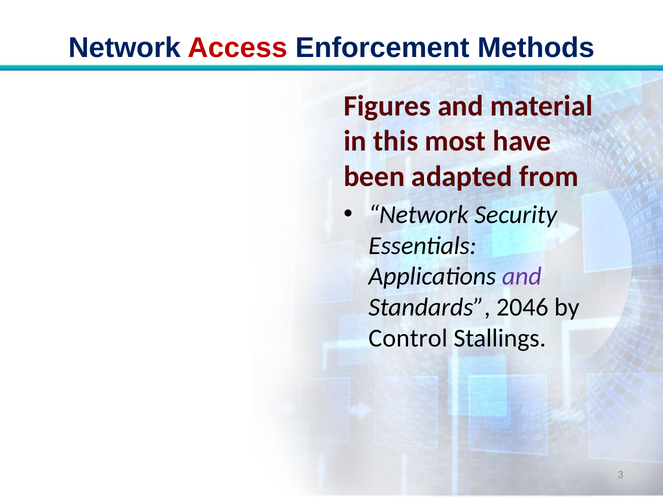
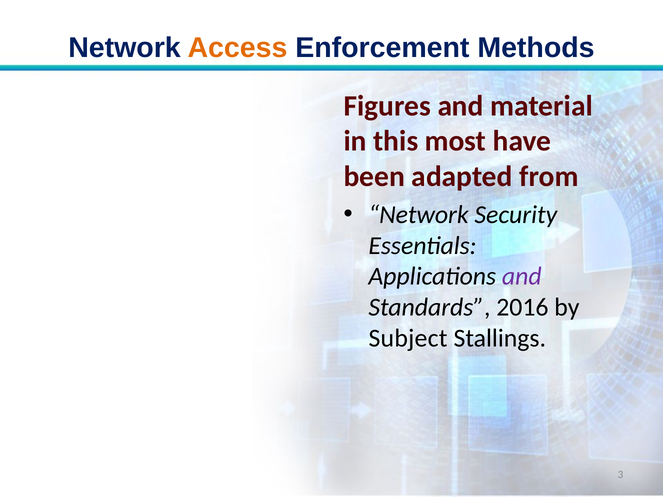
Access colour: red -> orange
2046: 2046 -> 2016
Control: Control -> Subject
